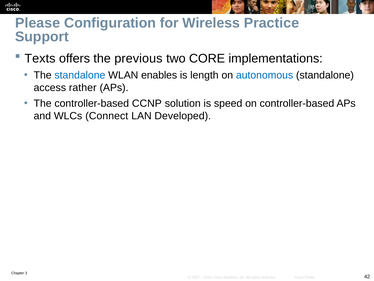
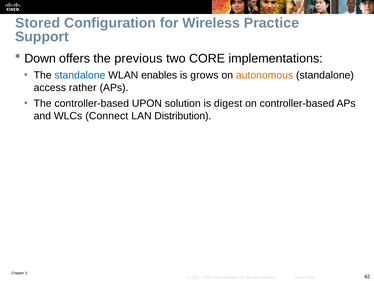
Please: Please -> Stored
Texts: Texts -> Down
length: length -> grows
autonomous colour: blue -> orange
CCNP: CCNP -> UPON
speed: speed -> digest
Developed: Developed -> Distribution
